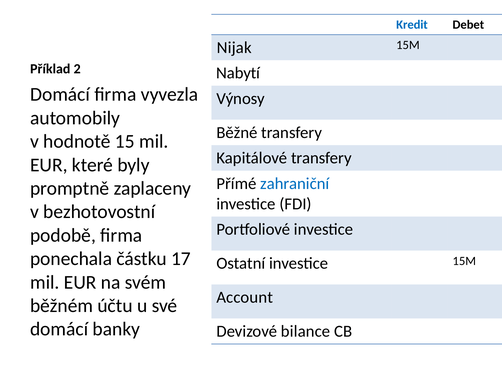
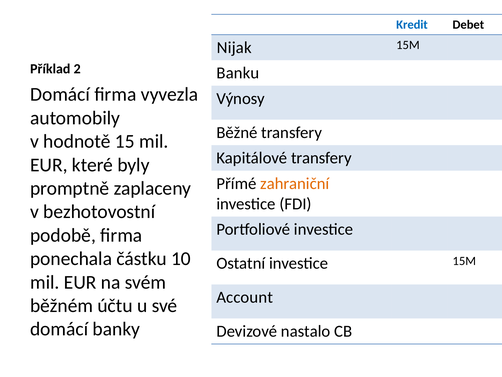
Nabytí: Nabytí -> Banku
zahraniční colour: blue -> orange
17: 17 -> 10
bilance: bilance -> nastalo
